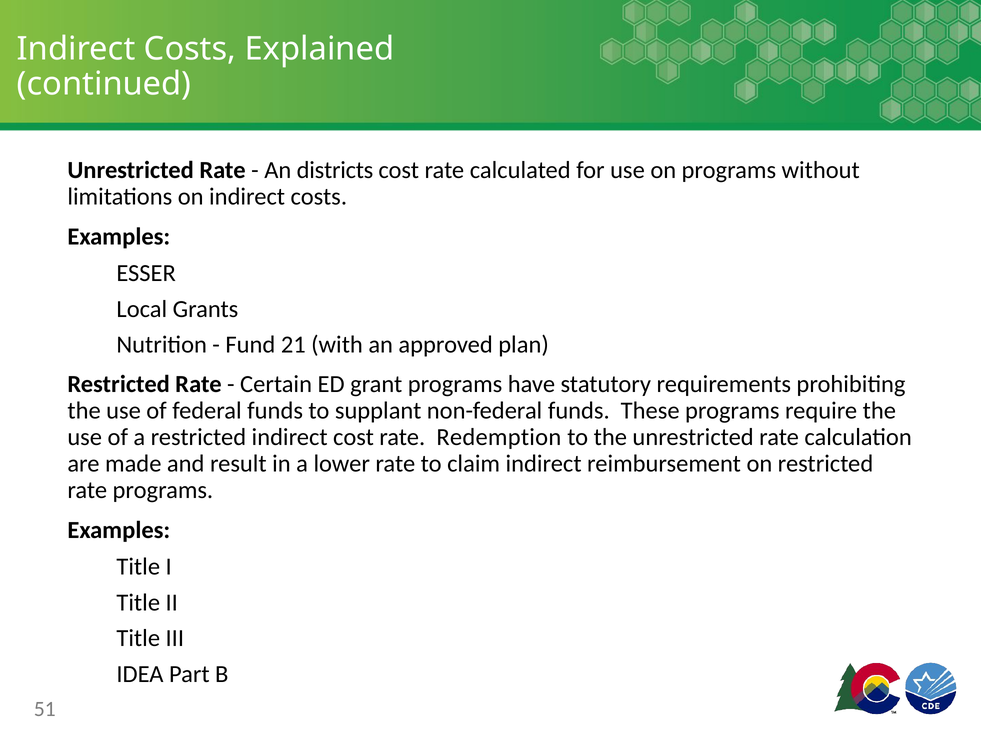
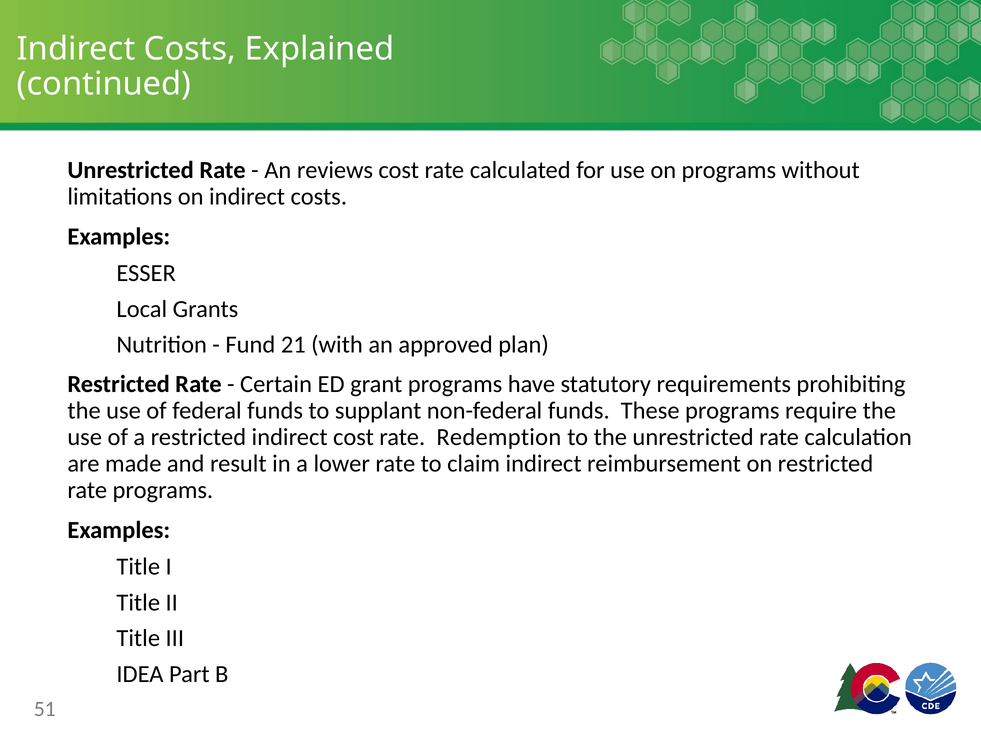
districts: districts -> reviews
